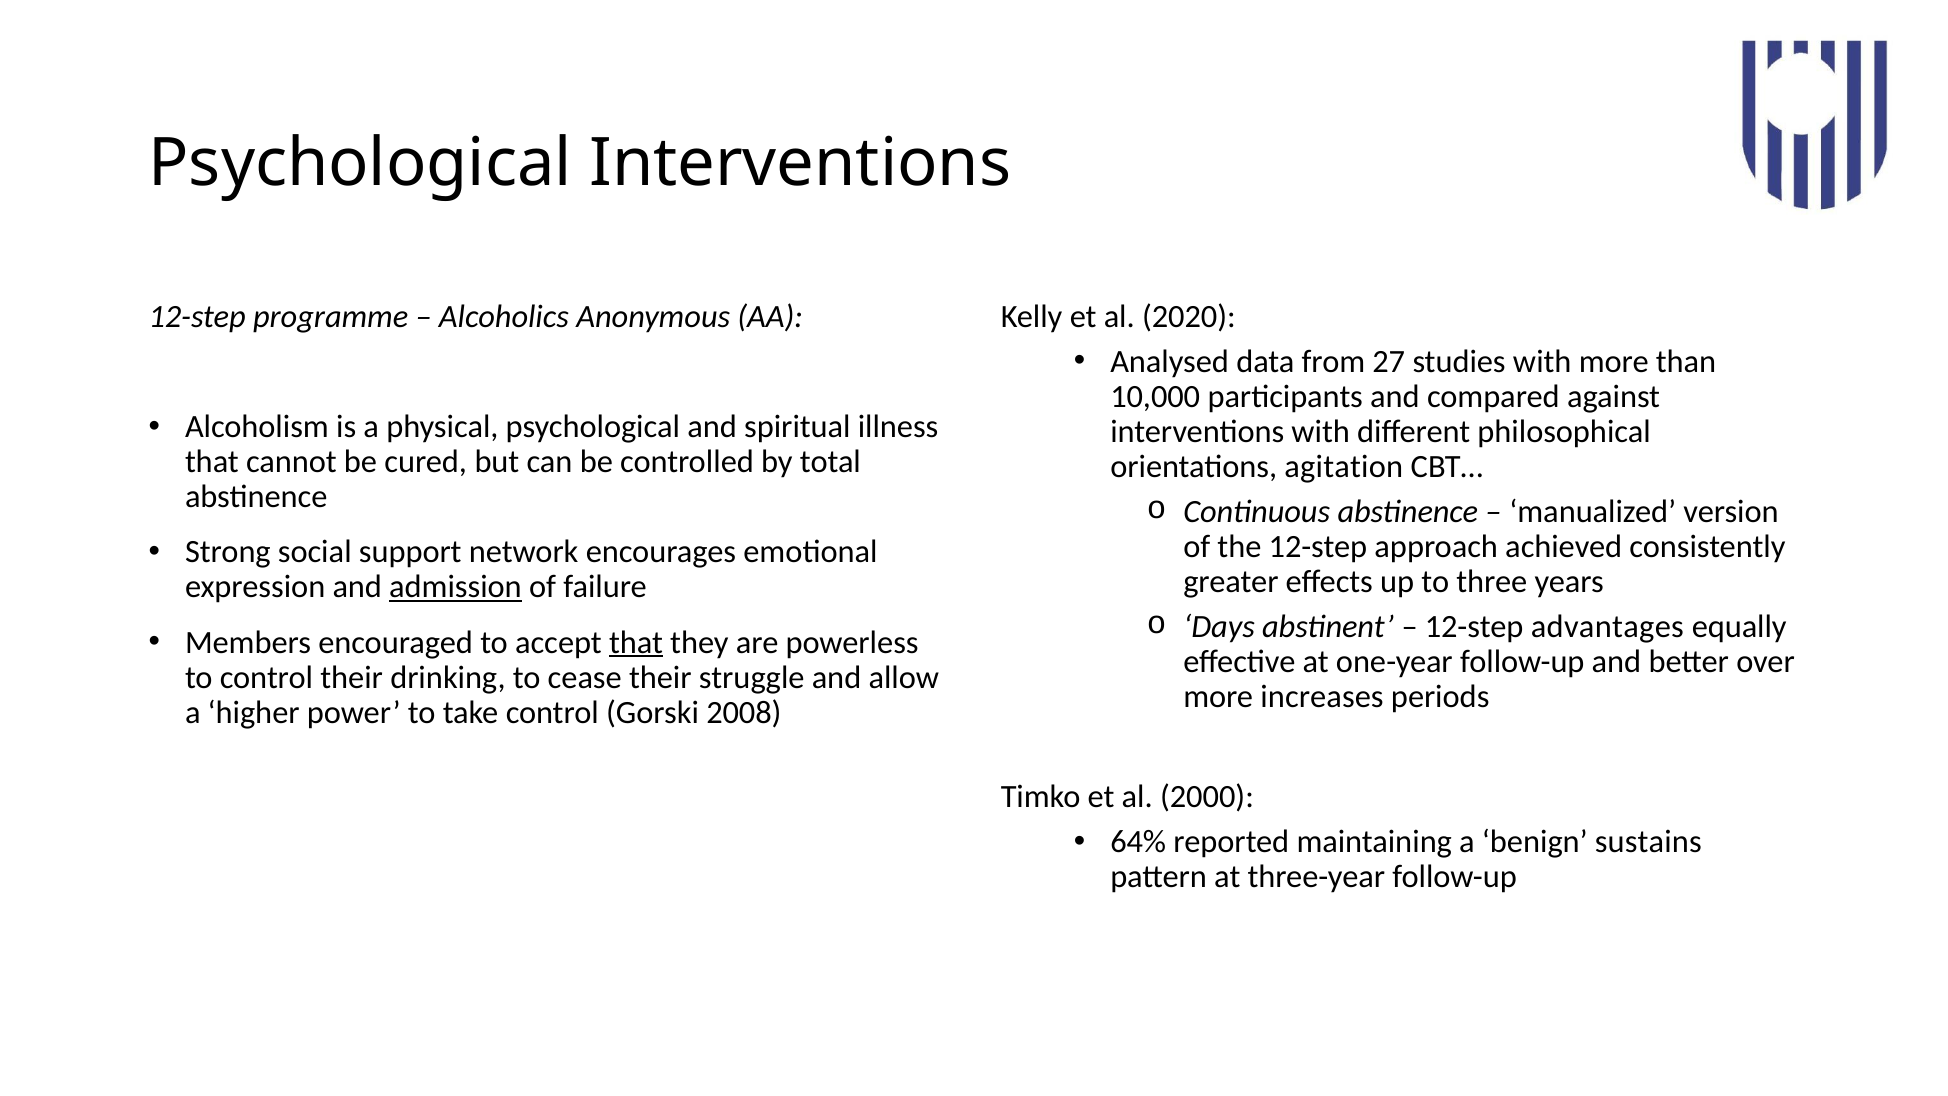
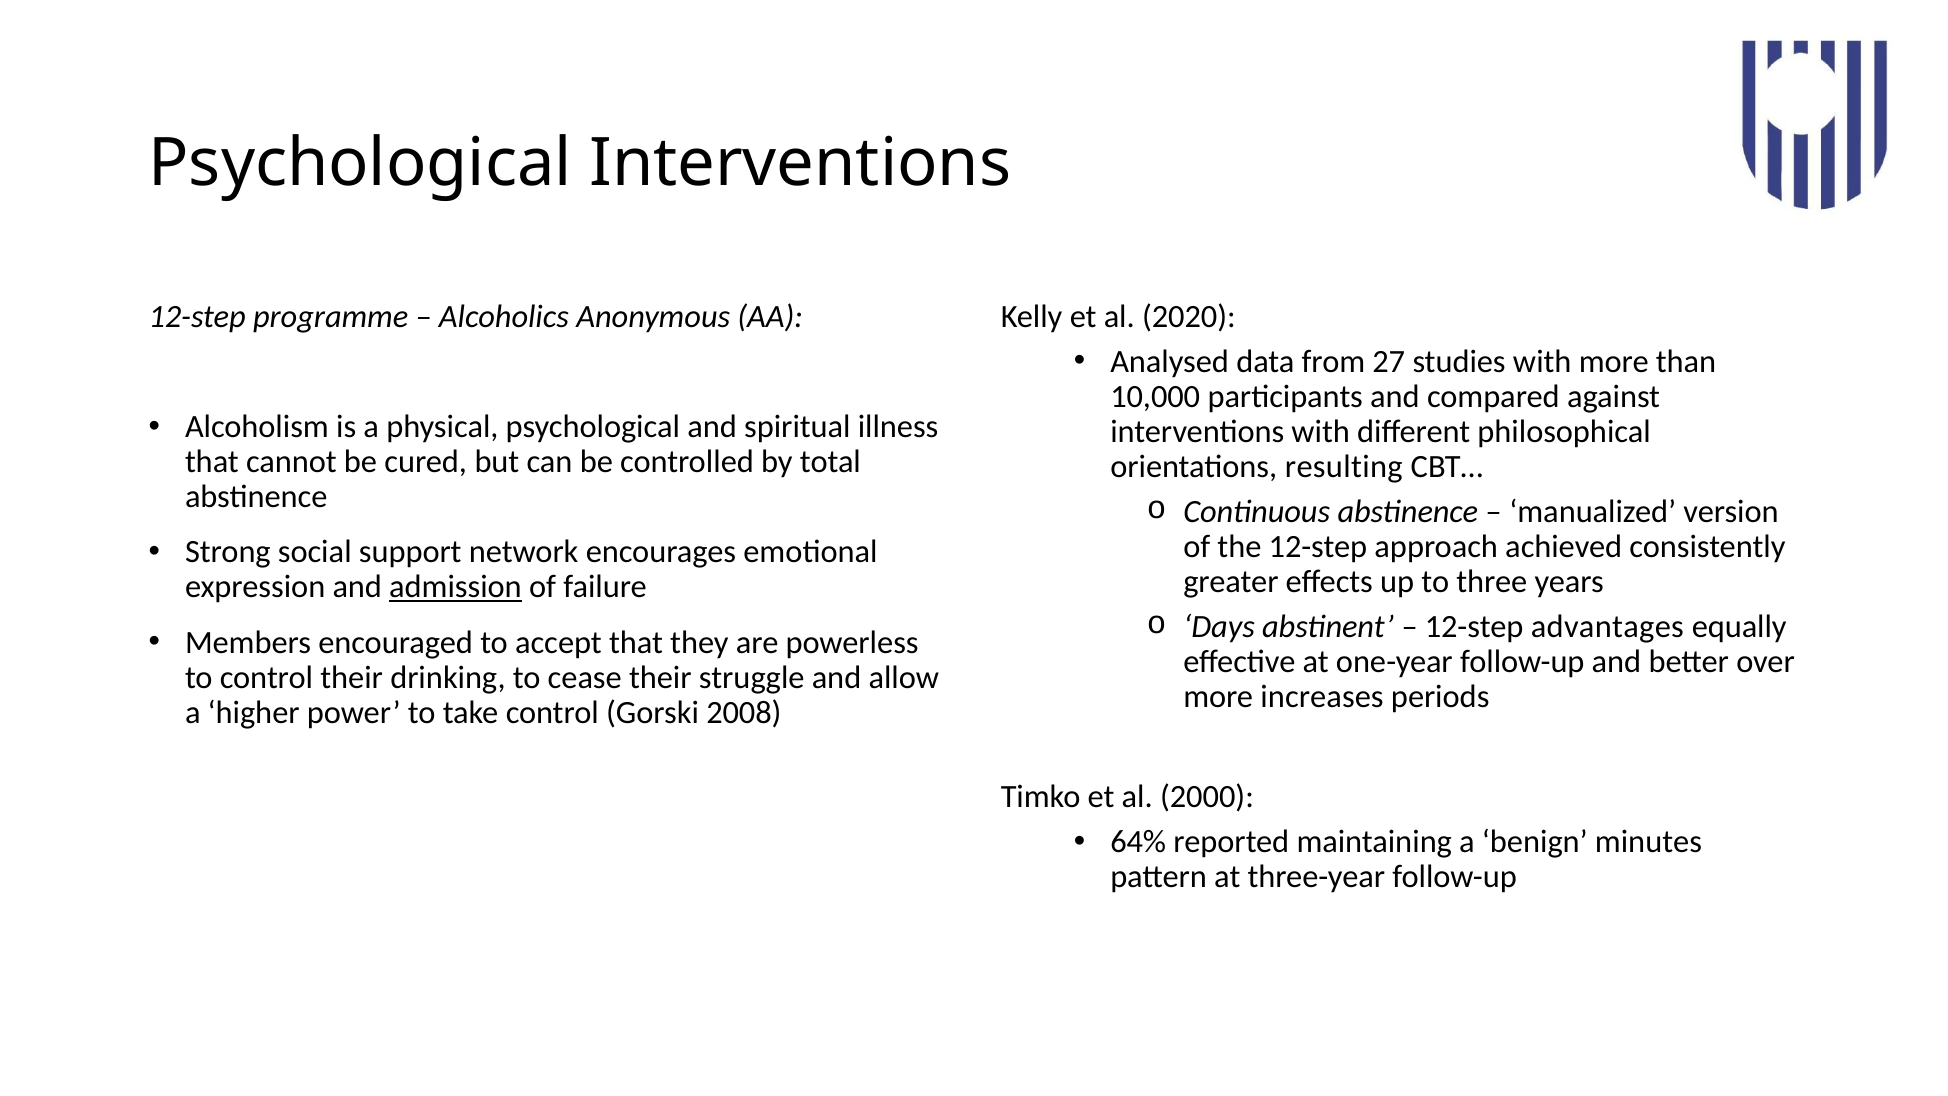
agitation: agitation -> resulting
that at (636, 642) underline: present -> none
sustains: sustains -> minutes
